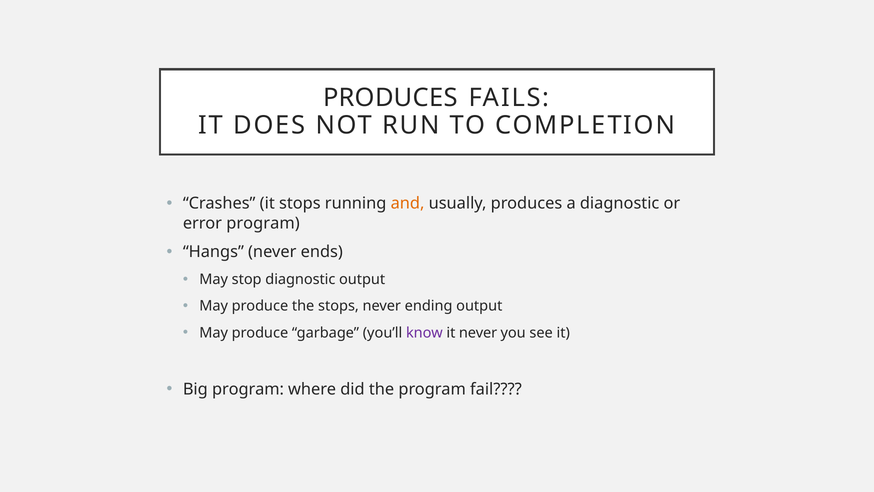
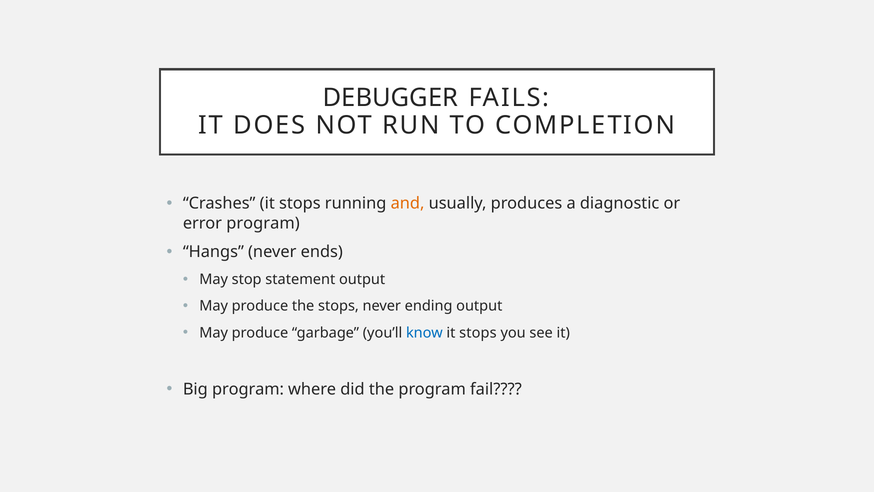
PRODUCES at (390, 98): PRODUCES -> DEBUGGER
stop diagnostic: diagnostic -> statement
know colour: purple -> blue
never at (478, 333): never -> stops
